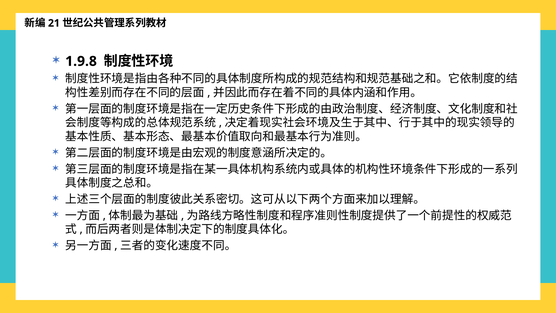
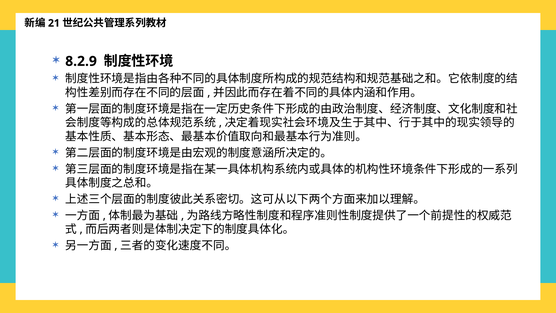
1.9.8: 1.9.8 -> 8.2.9
